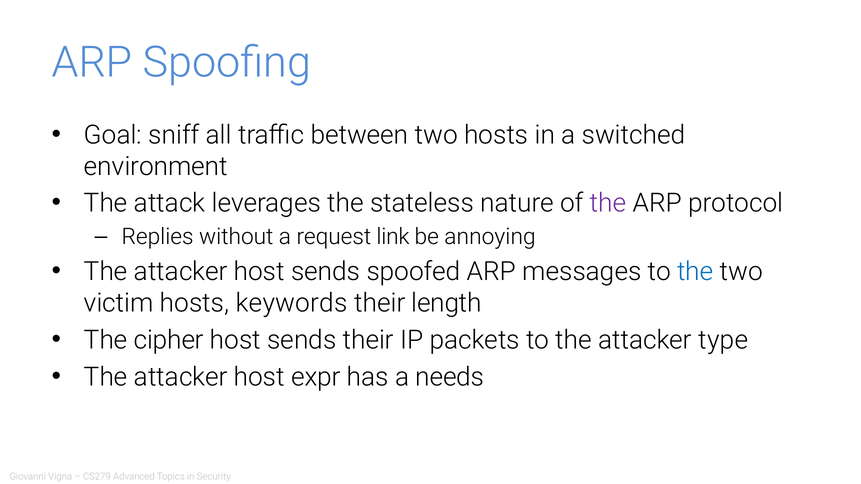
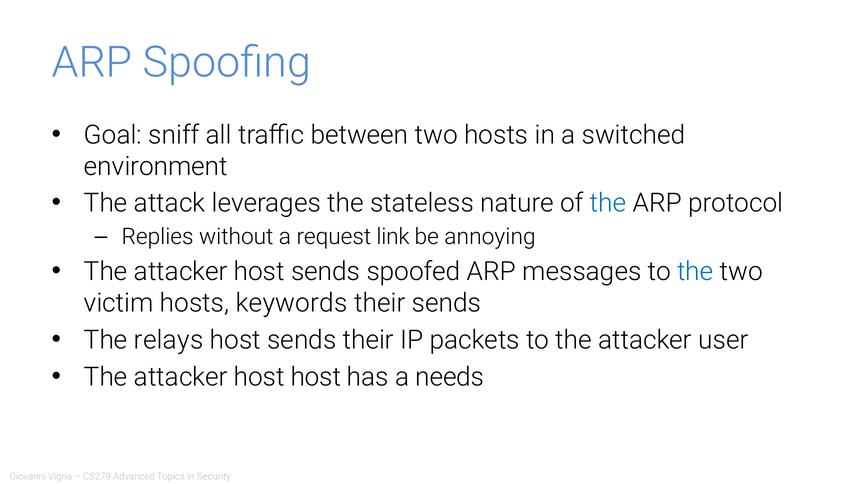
the at (608, 203) colour: purple -> blue
their length: length -> sends
cipher: cipher -> relays
type: type -> user
host expr: expr -> host
